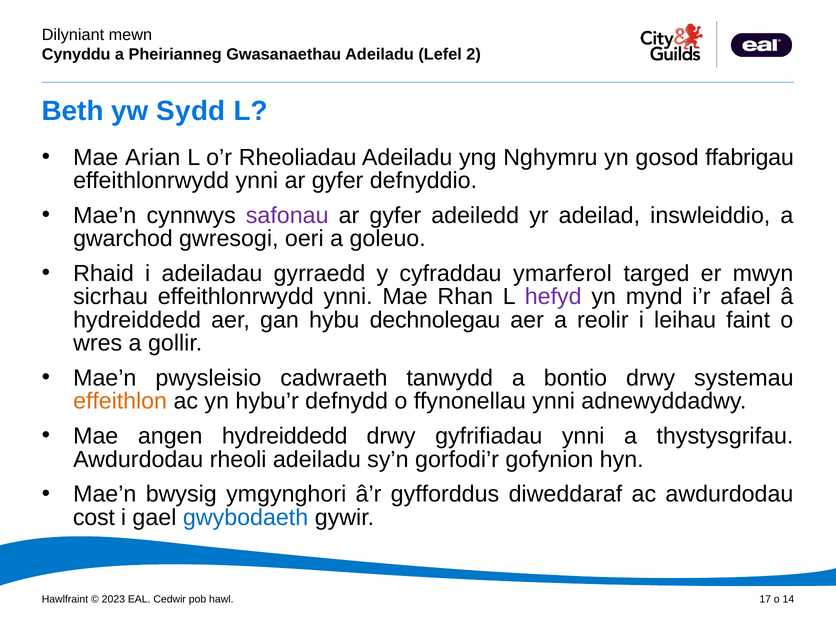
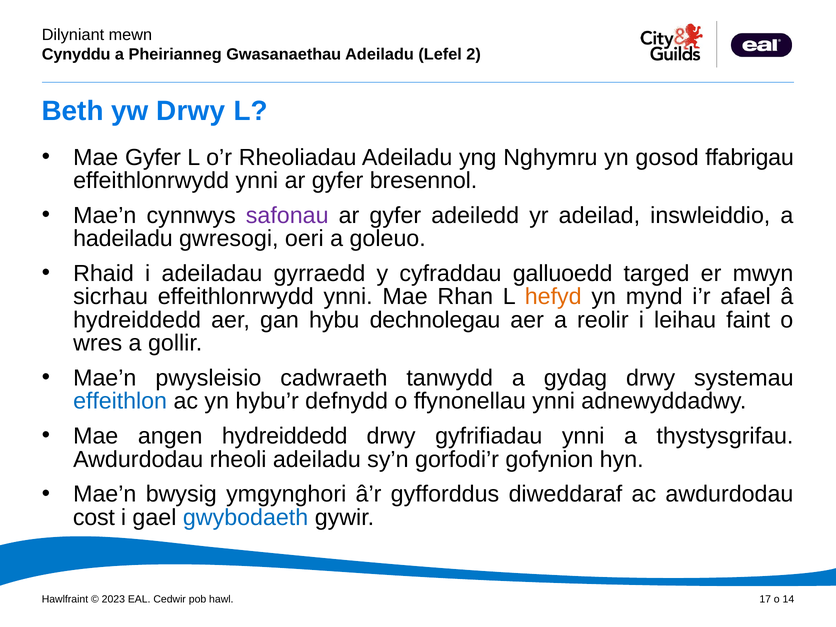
yw Sydd: Sydd -> Drwy
Mae Arian: Arian -> Gyfer
defnyddio: defnyddio -> bresennol
gwarchod: gwarchod -> hadeiladu
ymarferol: ymarferol -> galluoedd
hefyd colour: purple -> orange
bontio: bontio -> gydag
effeithlon colour: orange -> blue
